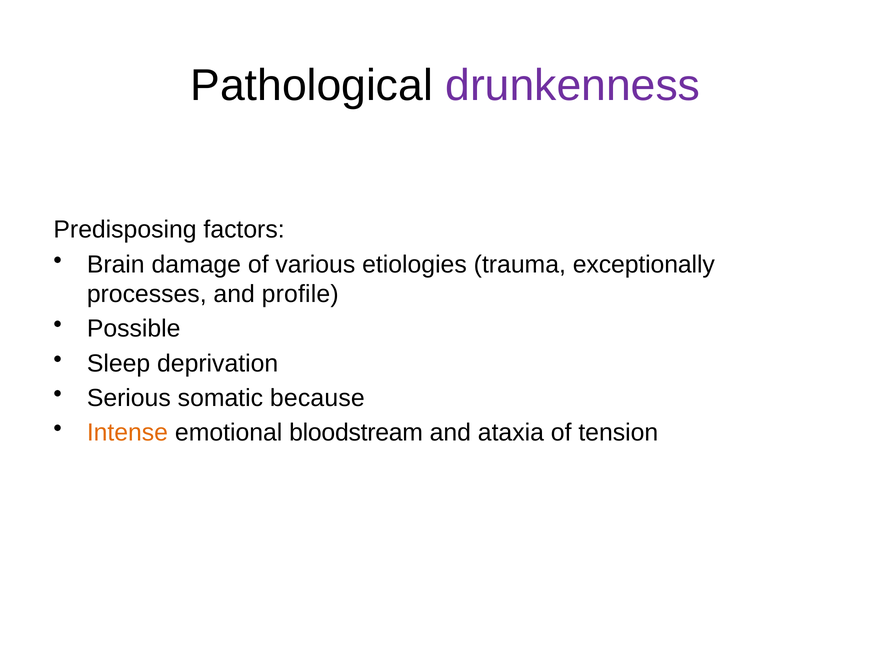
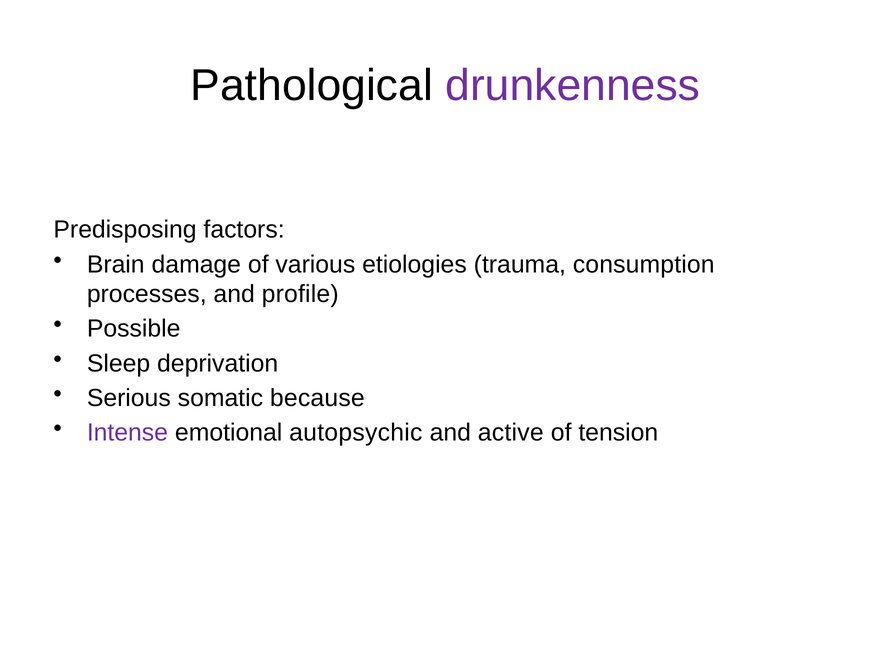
exceptionally: exceptionally -> consumption
Intense colour: orange -> purple
bloodstream: bloodstream -> autopsychic
ataxia: ataxia -> active
